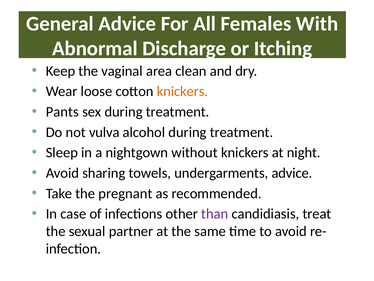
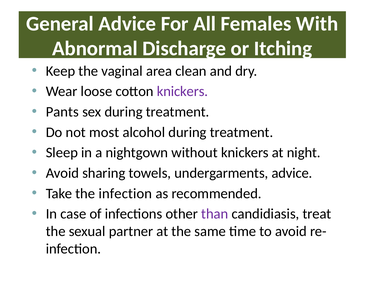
knickers at (182, 91) colour: orange -> purple
vulva: vulva -> most
the pregnant: pregnant -> infection
